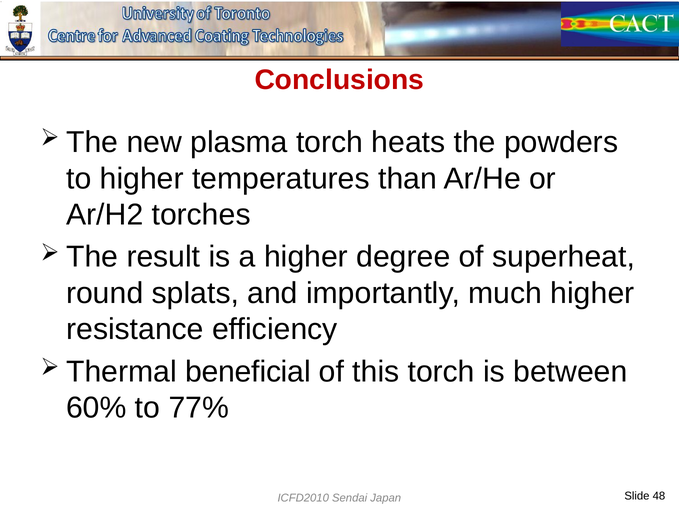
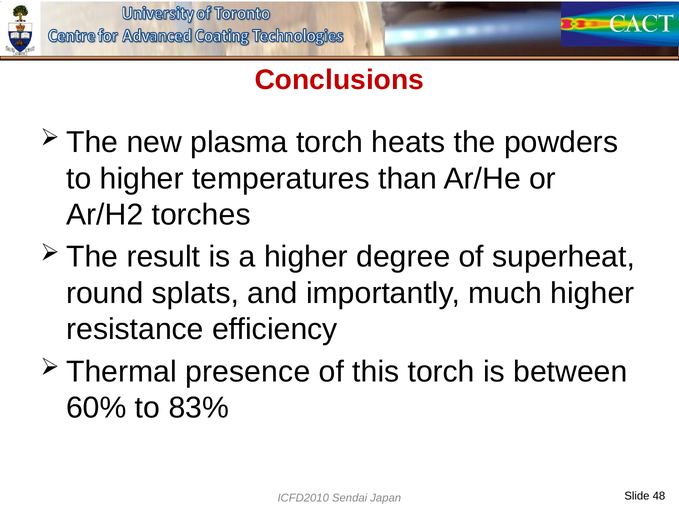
beneficial: beneficial -> presence
77%: 77% -> 83%
